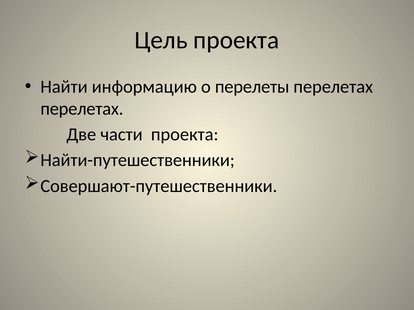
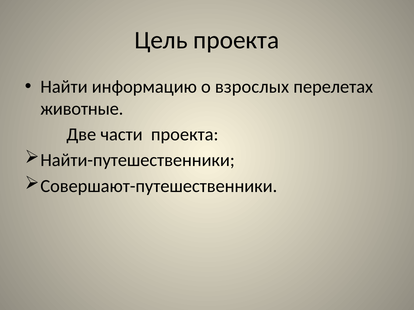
перелеты: перелеты -> взрослых
перелетах at (82, 109): перелетах -> животные
